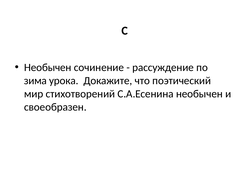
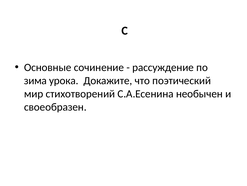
Необычен at (48, 67): Необычен -> Основные
